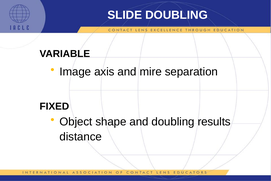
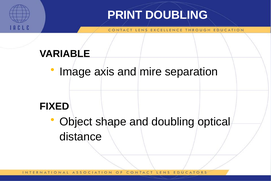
SLIDE: SLIDE -> PRINT
results: results -> optical
